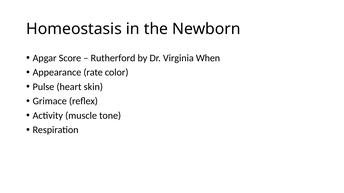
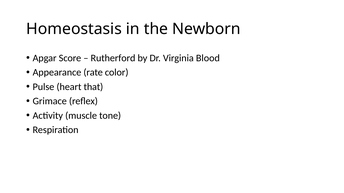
When: When -> Blood
skin: skin -> that
